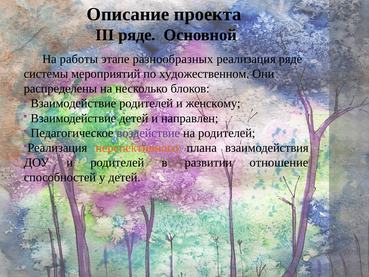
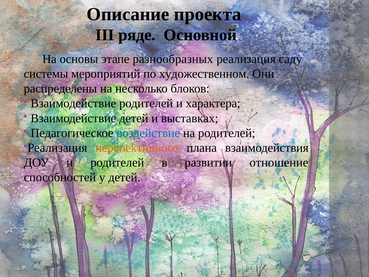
работы: работы -> основы
реализация ряде: ряде -> саду
женскому: женскому -> характера
направлен: направлен -> выставках
воздействие colour: purple -> blue
